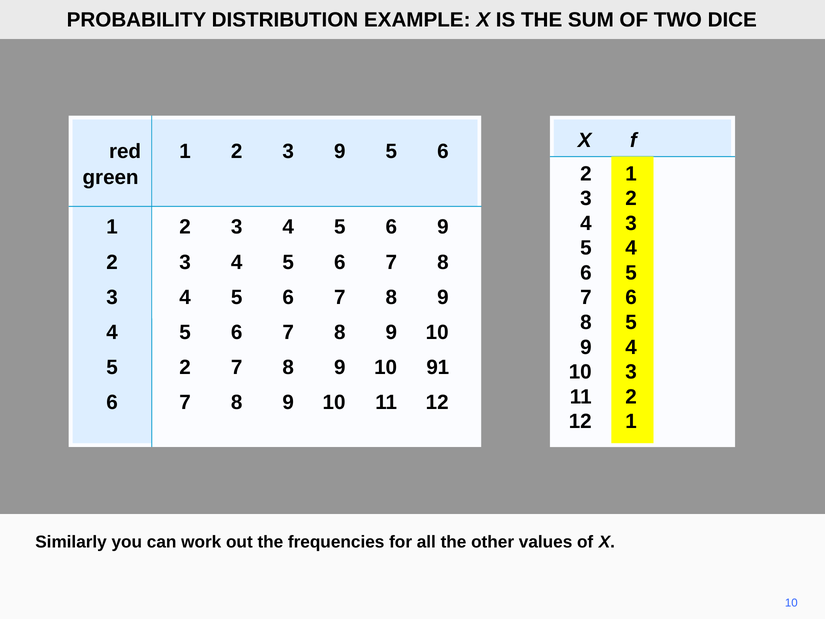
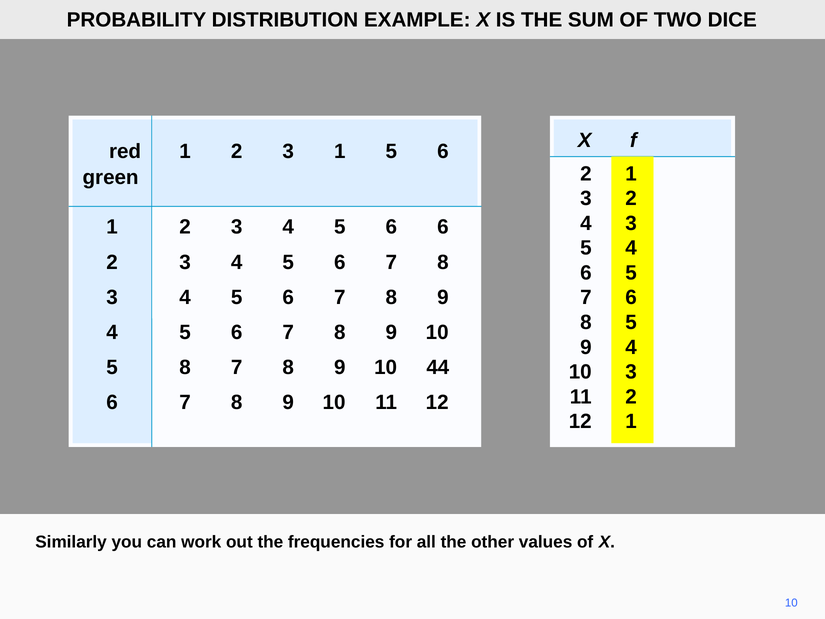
3 9: 9 -> 1
6 9: 9 -> 6
5 2: 2 -> 8
91: 91 -> 44
